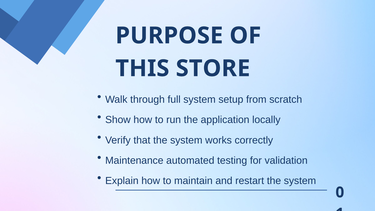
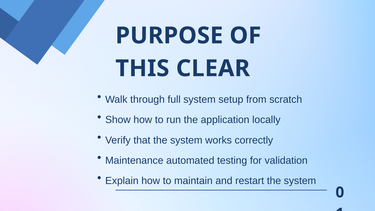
STORE: STORE -> CLEAR
